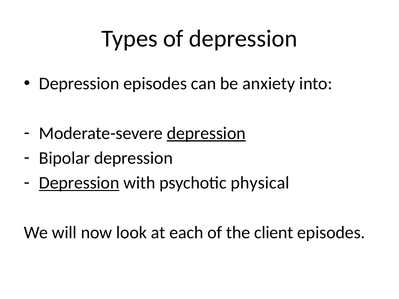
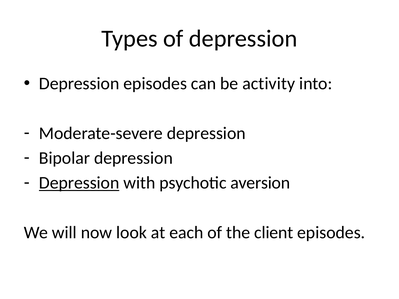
anxiety: anxiety -> activity
depression at (206, 133) underline: present -> none
physical: physical -> aversion
